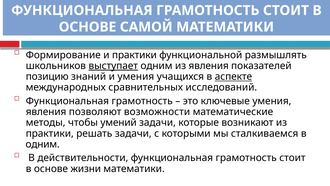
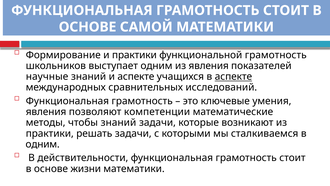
функциональной размышлять: размышлять -> грамотность
выступает underline: present -> none
позицию: позицию -> научные
и умения: умения -> аспекте
возможности: возможности -> компетенции
чтобы умений: умений -> знаний
